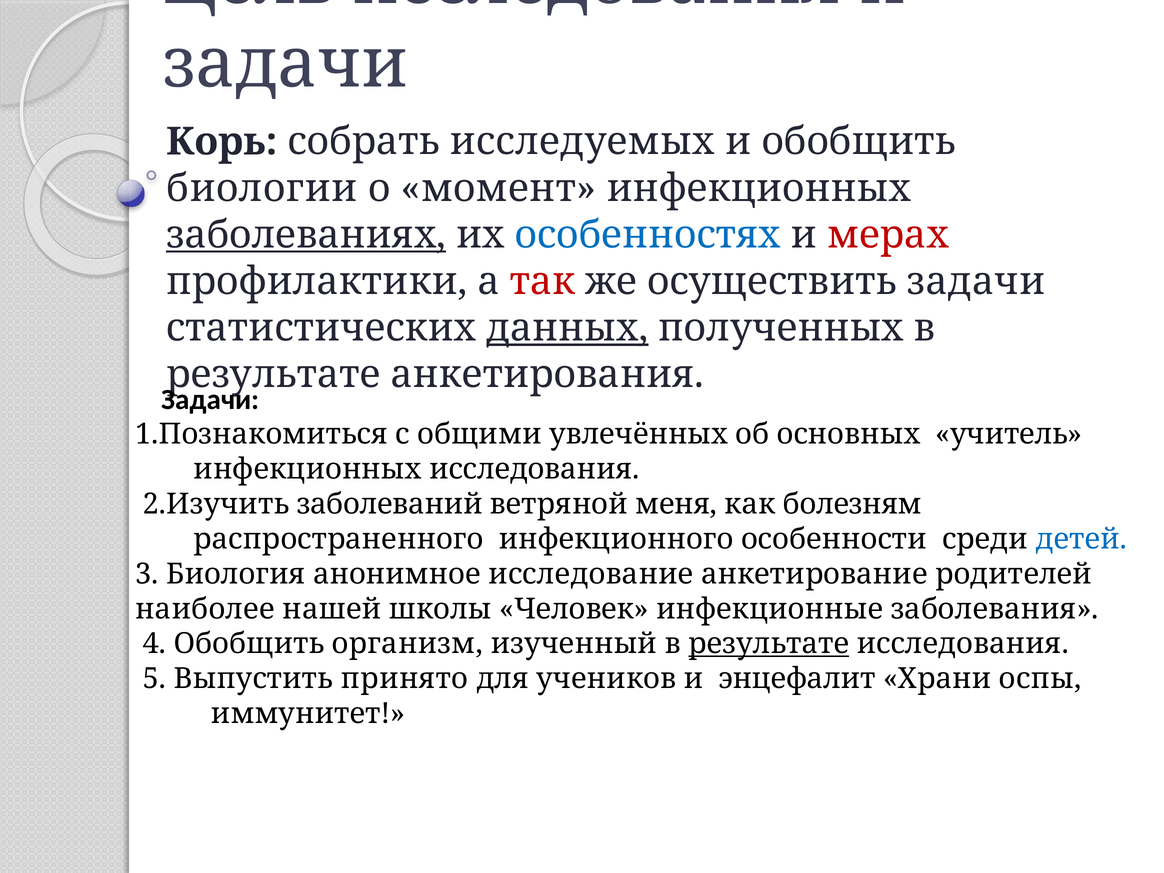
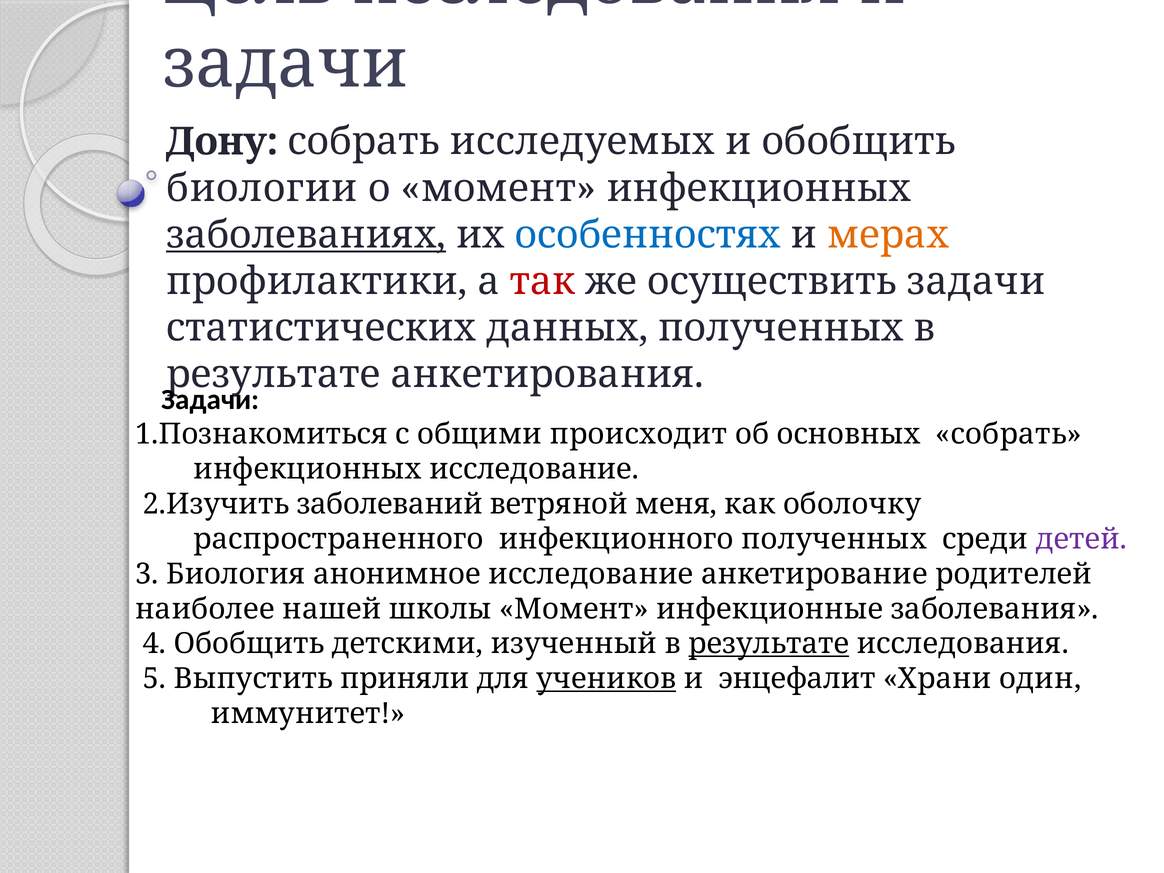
Корь: Корь -> Дону
мерах colour: red -> orange
данных underline: present -> none
увлечённых: увлечённых -> происходит
основных учитель: учитель -> собрать
инфекционных исследования: исследования -> исследование
болезням: болезням -> оболочку
инфекционного особенности: особенности -> полученных
детей colour: blue -> purple
школы Человек: Человек -> Момент
организм: организм -> детскими
принято: принято -> приняли
учеников underline: none -> present
оспы: оспы -> один
